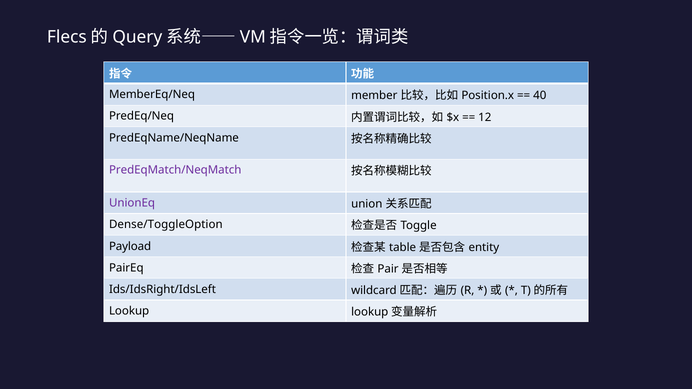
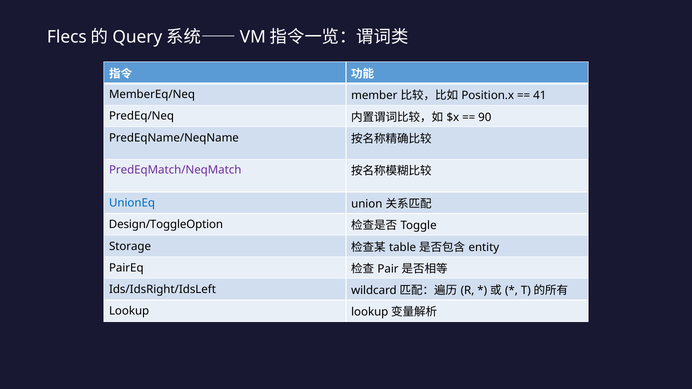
40: 40 -> 41
12: 12 -> 90
UnionEq colour: purple -> blue
Dense/ToggleOption: Dense/ToggleOption -> Design/ToggleOption
Payload: Payload -> Storage
